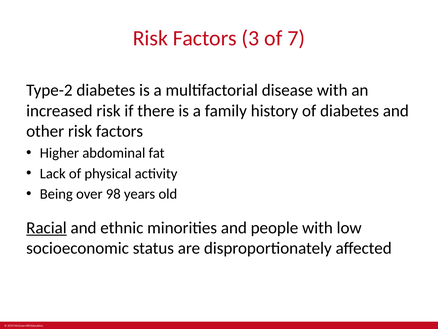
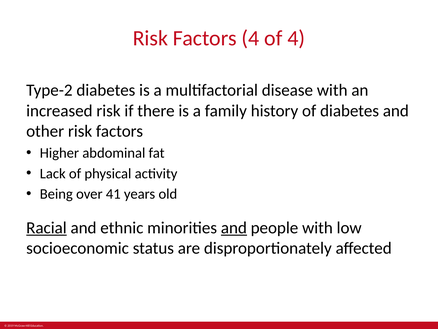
Factors 3: 3 -> 4
of 7: 7 -> 4
98: 98 -> 41
and at (234, 227) underline: none -> present
